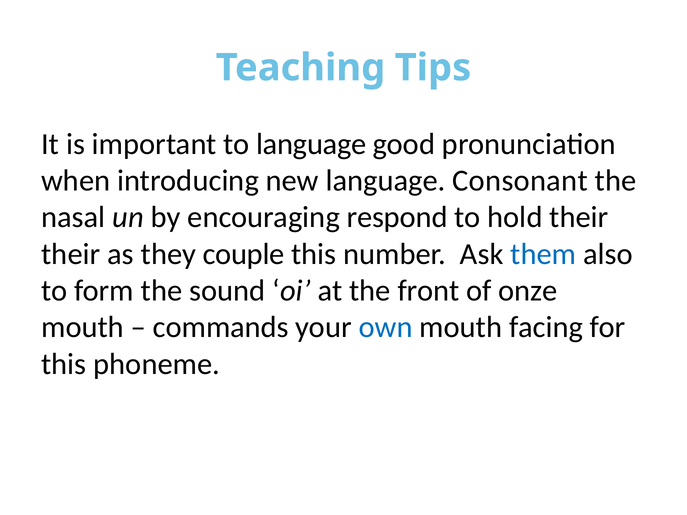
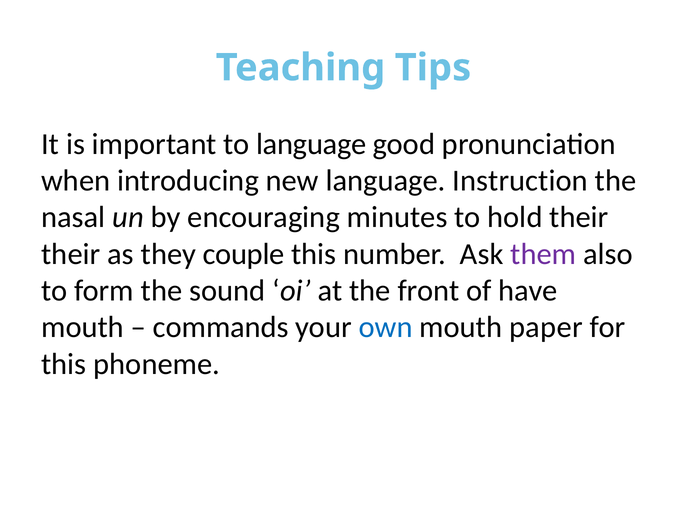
Consonant: Consonant -> Instruction
respond: respond -> minutes
them colour: blue -> purple
onze: onze -> have
facing: facing -> paper
